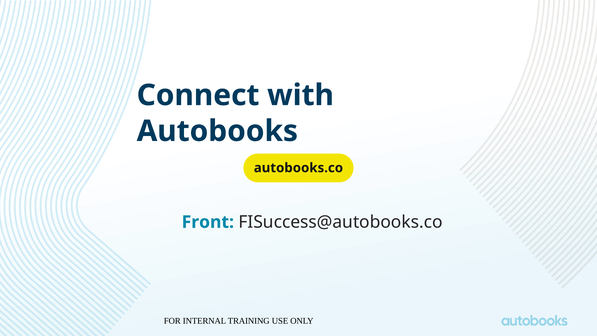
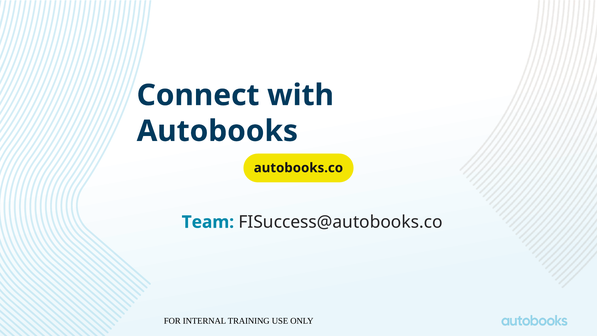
Front: Front -> Team
